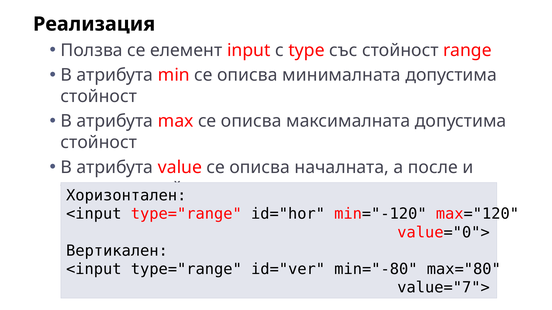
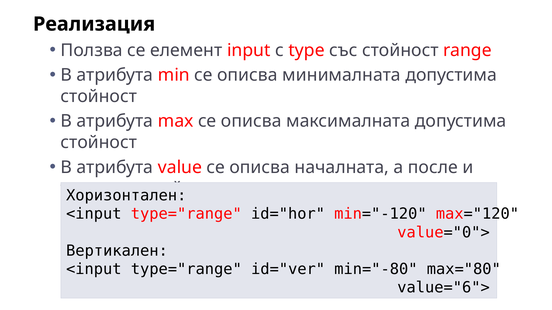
value="7">: value="7"> -> value="6">
